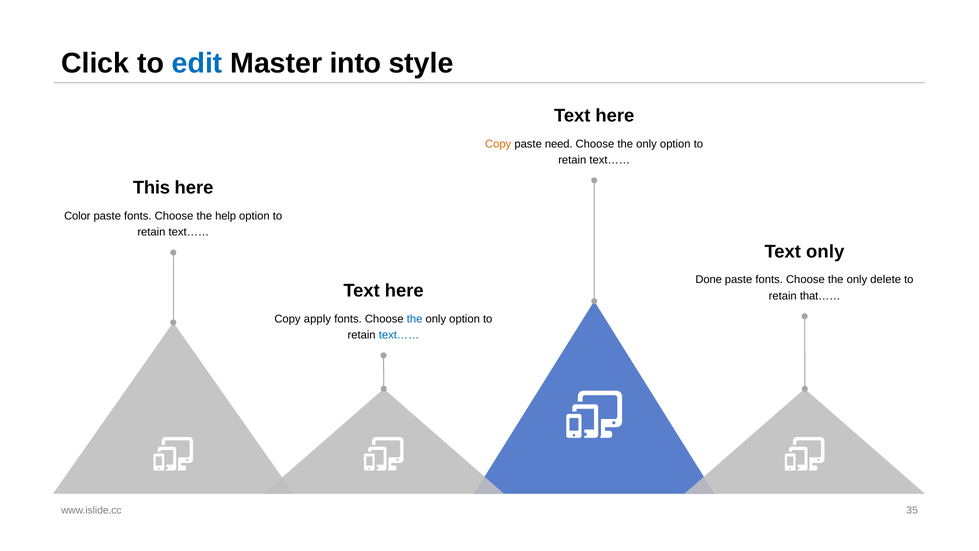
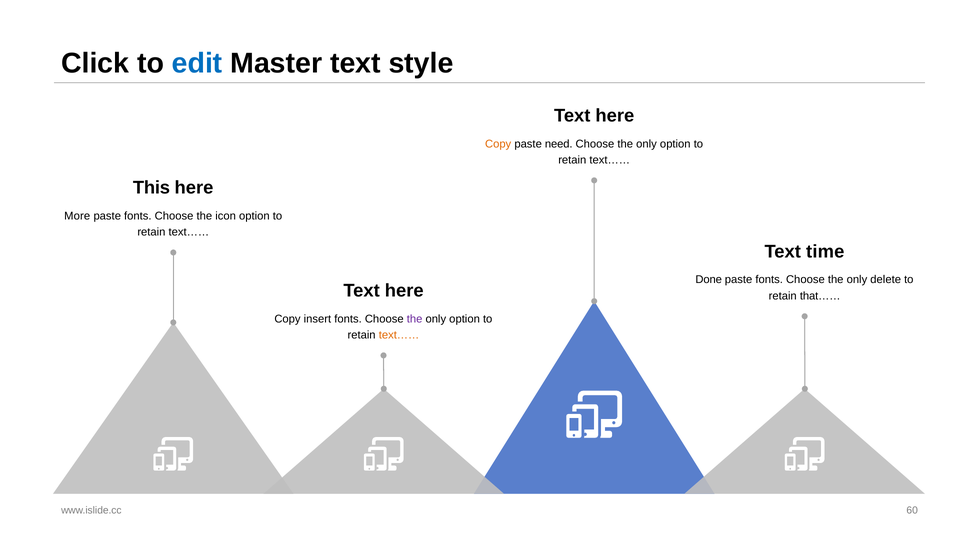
Master into: into -> text
Color: Color -> More
help: help -> icon
Text only: only -> time
apply: apply -> insert
the at (415, 319) colour: blue -> purple
text…… at (399, 335) colour: blue -> orange
35: 35 -> 60
